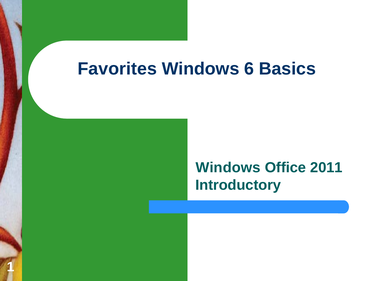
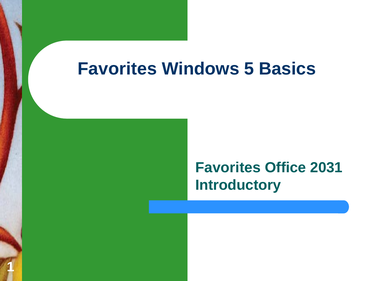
6: 6 -> 5
Windows at (228, 168): Windows -> Favorites
2011: 2011 -> 2031
